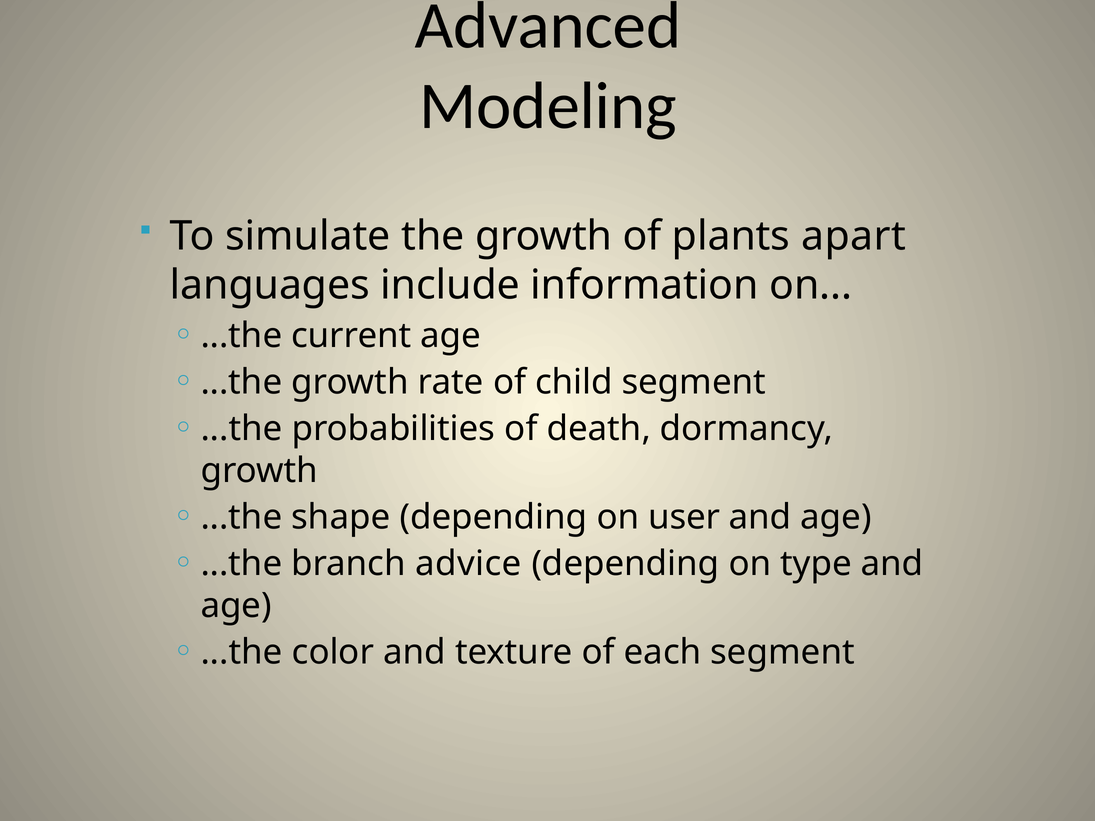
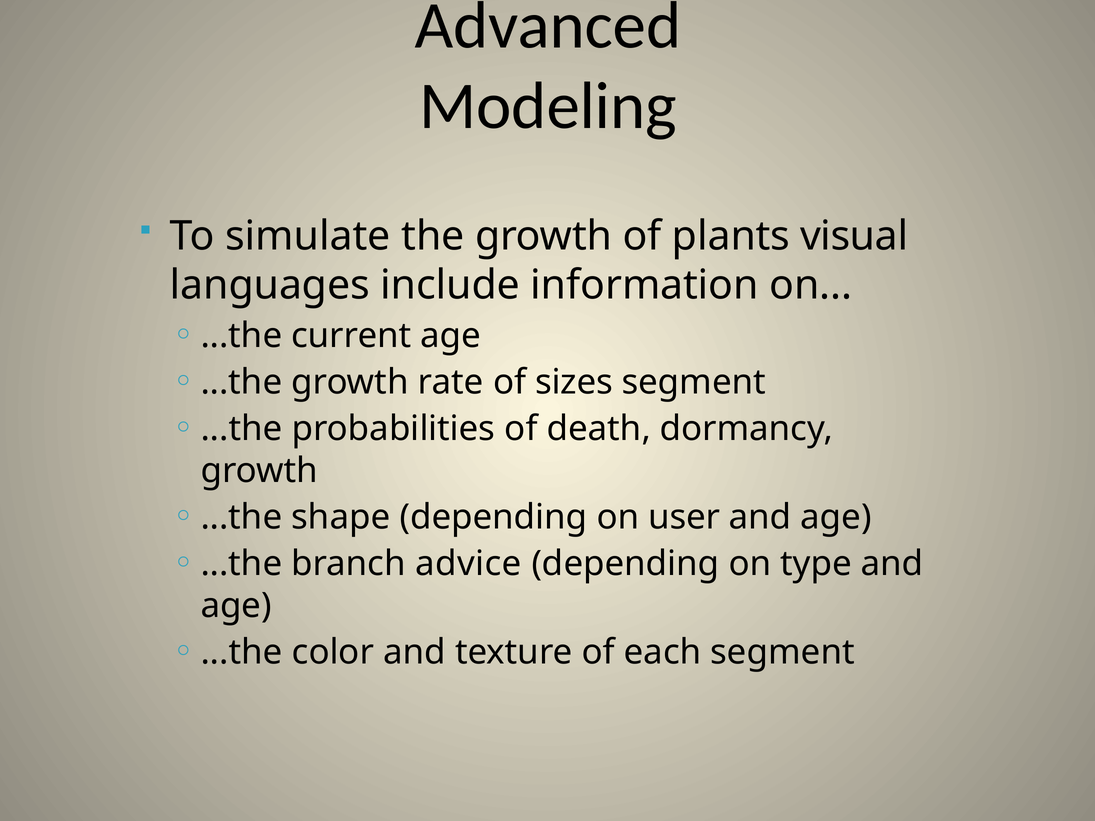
apart: apart -> visual
child: child -> sizes
